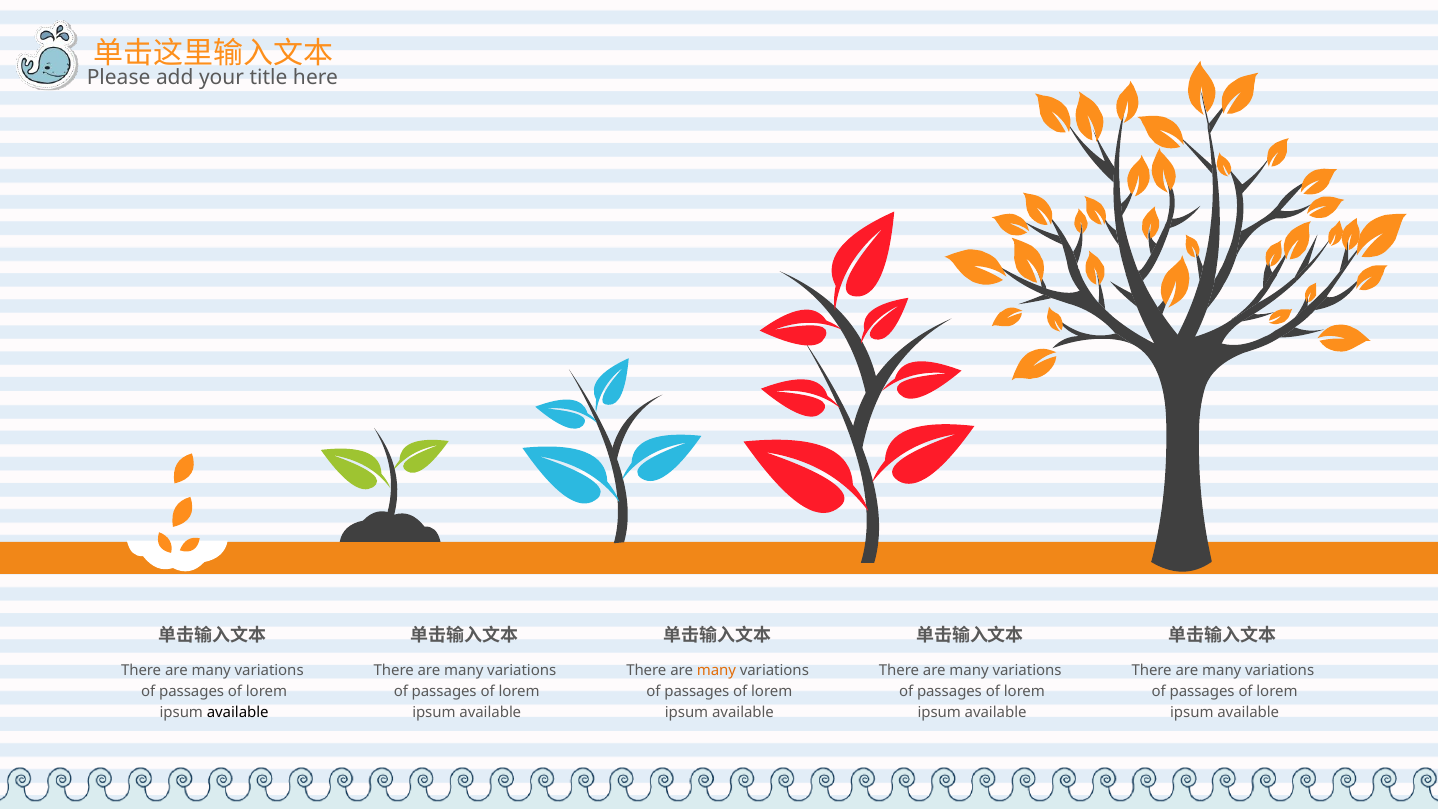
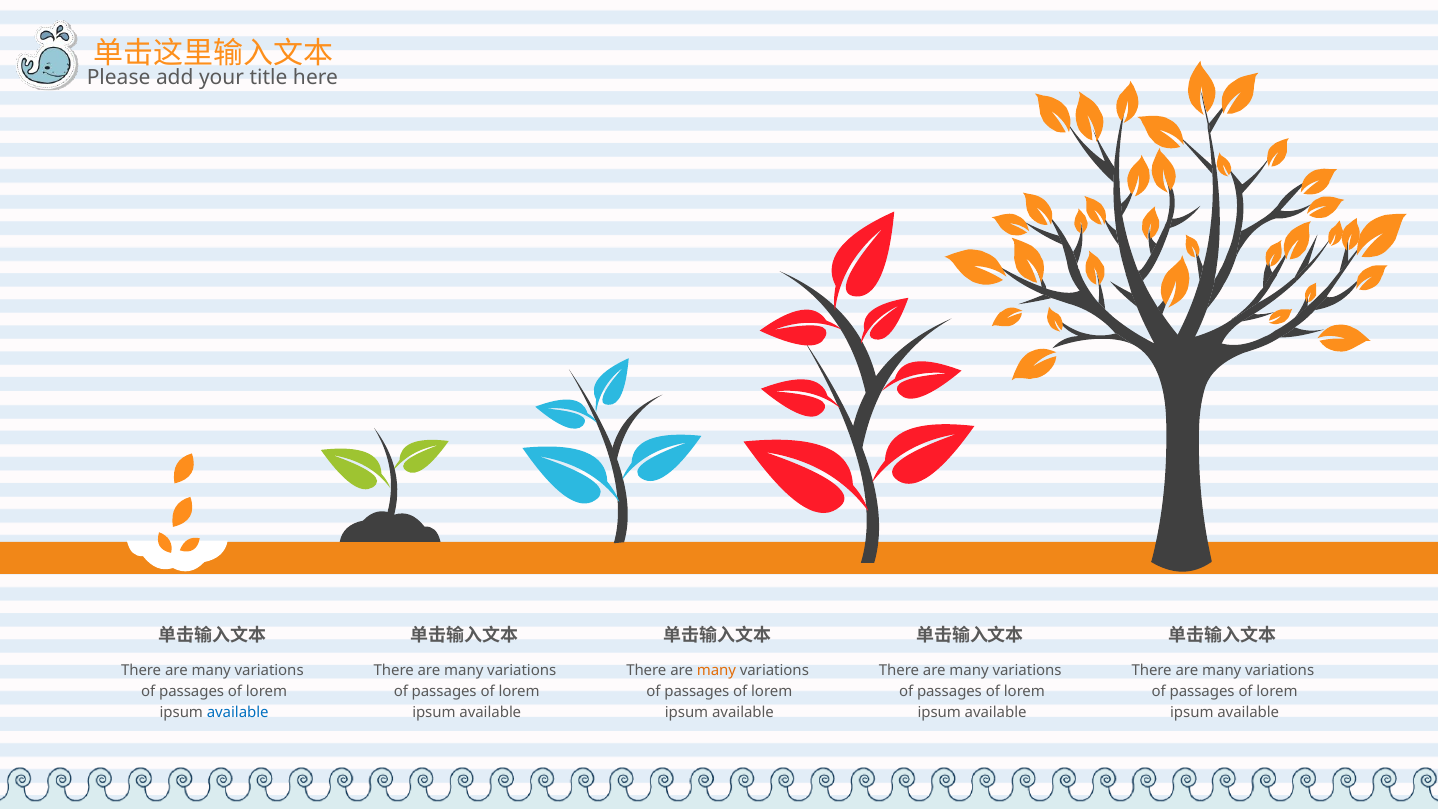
available at (238, 713) colour: black -> blue
